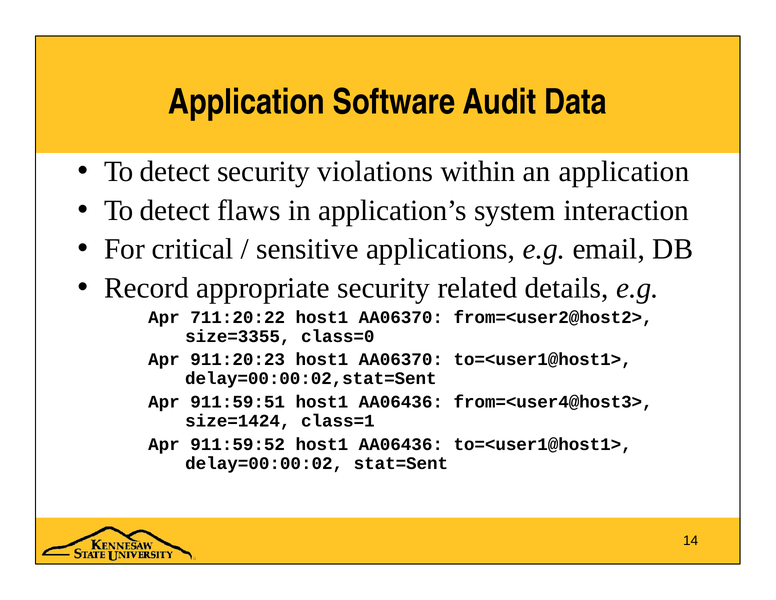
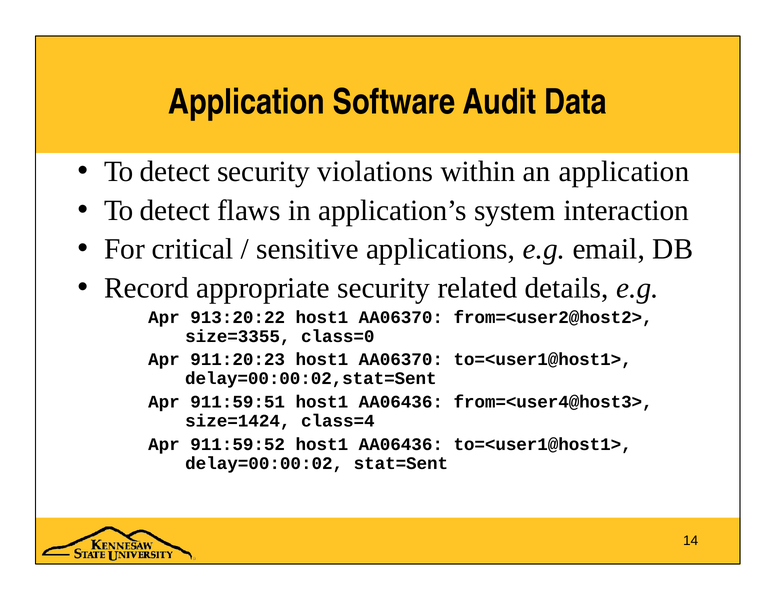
711:20:22: 711:20:22 -> 913:20:22
class=1: class=1 -> class=4
